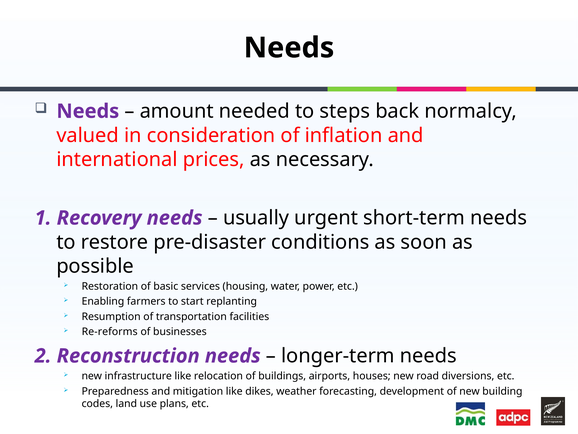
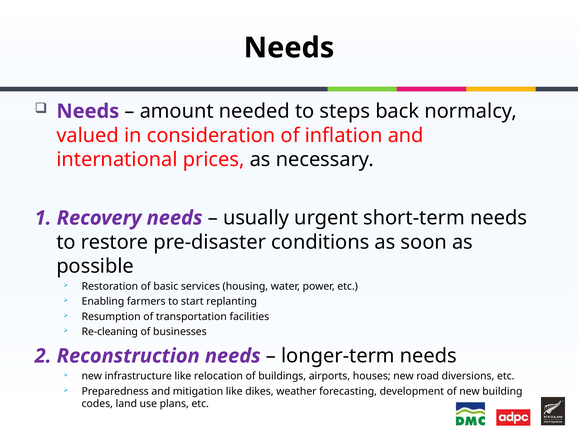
Re-reforms: Re-reforms -> Re-cleaning
